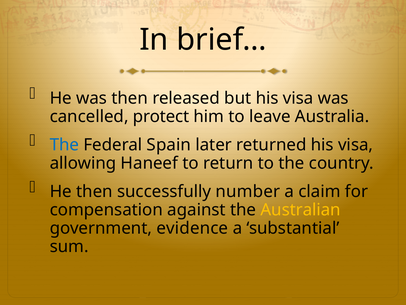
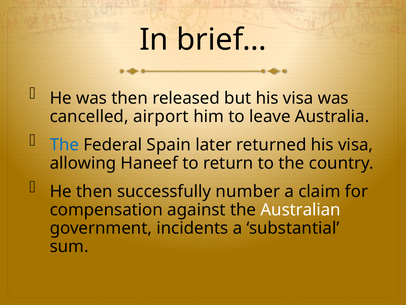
protect: protect -> airport
Australian colour: yellow -> white
evidence: evidence -> incidents
